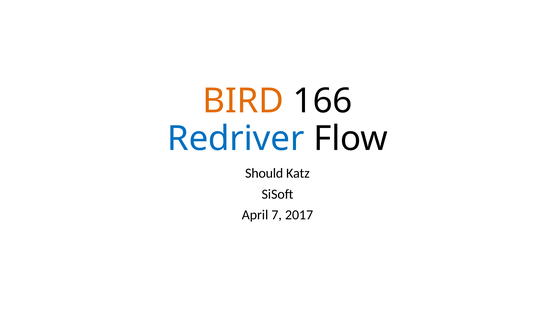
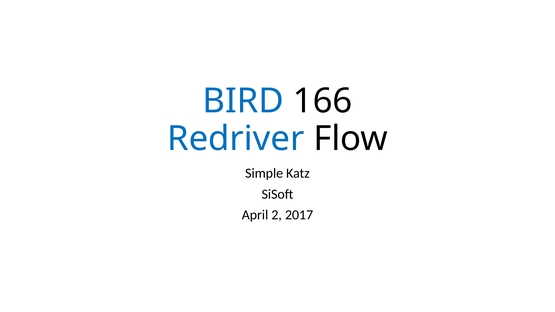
BIRD colour: orange -> blue
Should: Should -> Simple
7: 7 -> 2
